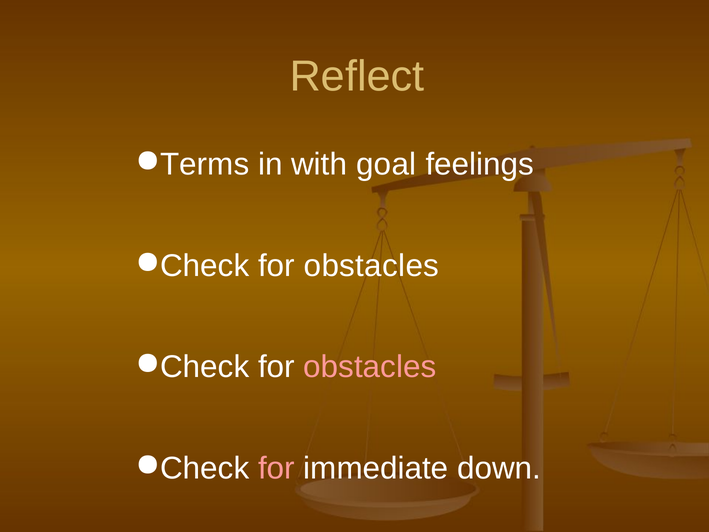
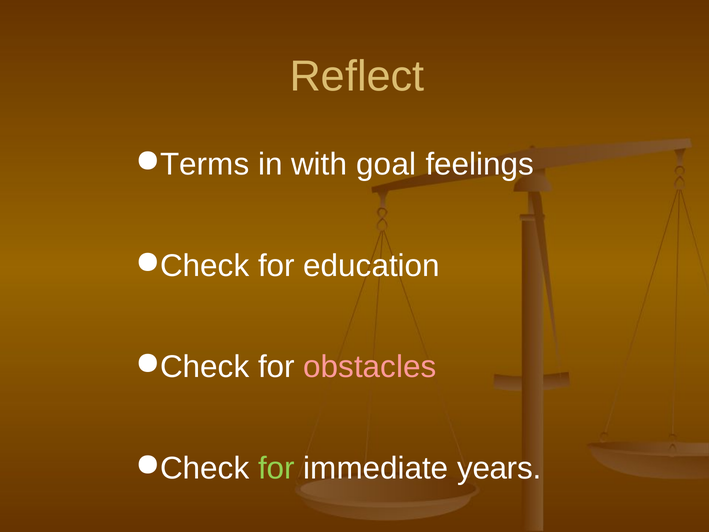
obstacles at (371, 266): obstacles -> education
for at (276, 468) colour: pink -> light green
down: down -> years
